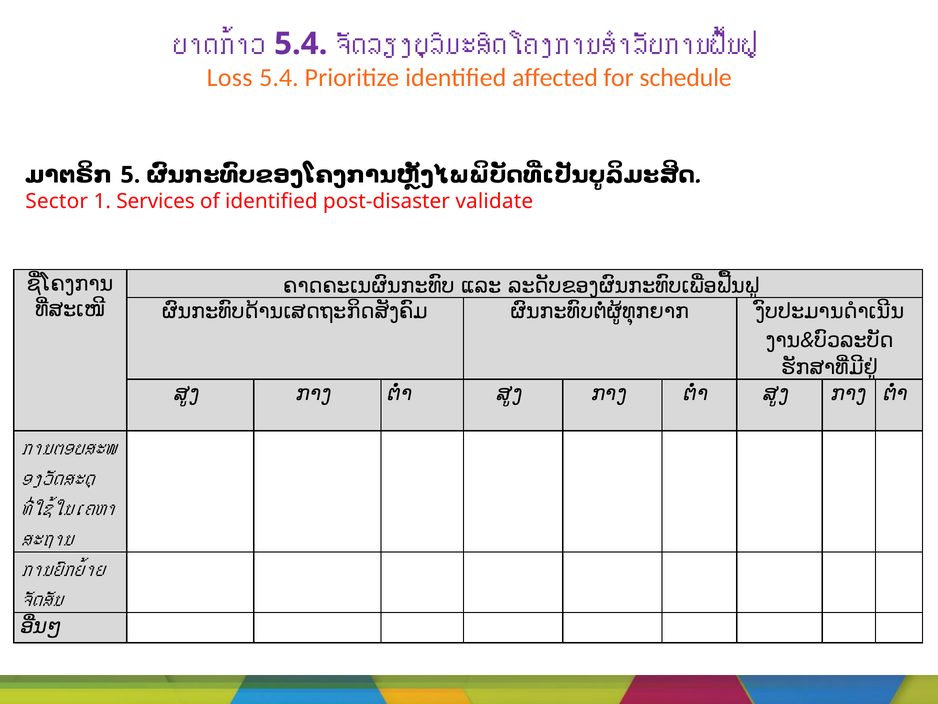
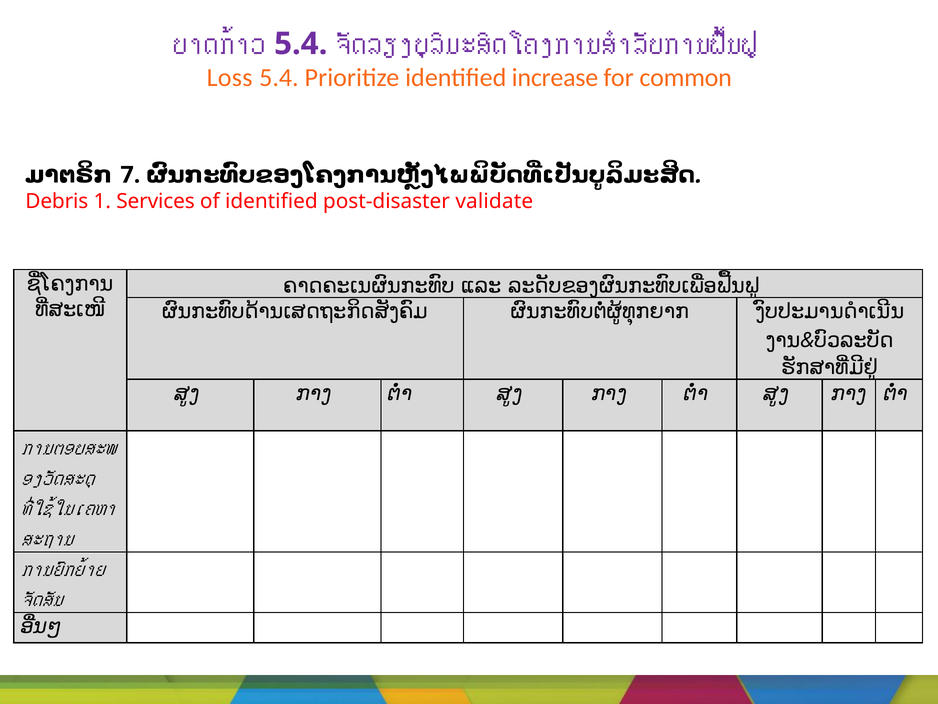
affected: affected -> increase
schedule: schedule -> common
5: 5 -> 7
Sector: Sector -> Debris
